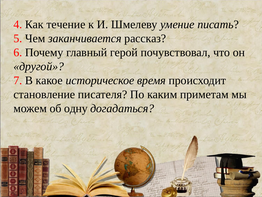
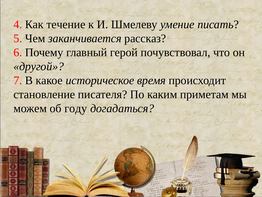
одну: одну -> году
